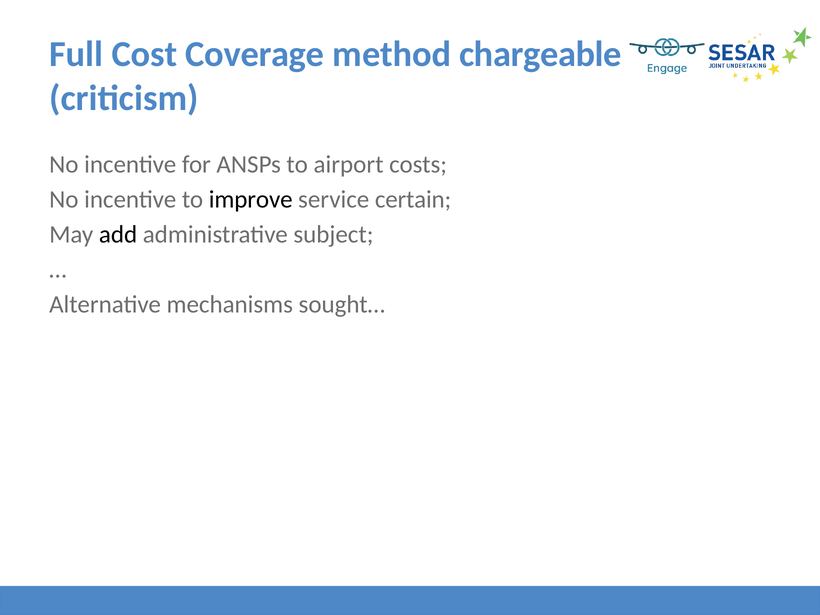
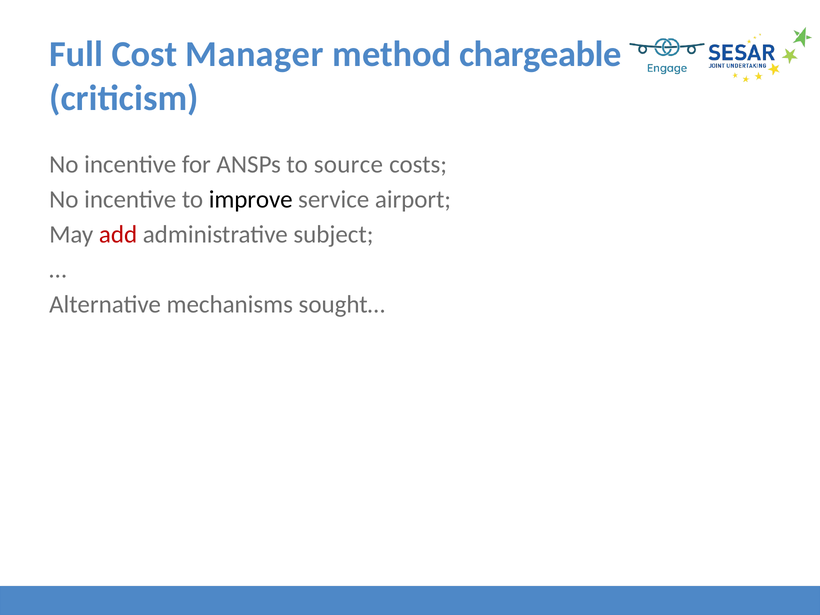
Coverage: Coverage -> Manager
airport: airport -> source
certain: certain -> airport
add colour: black -> red
